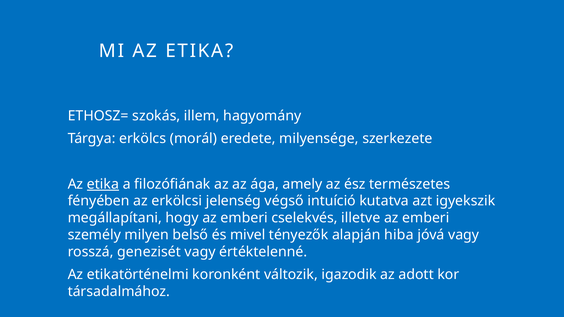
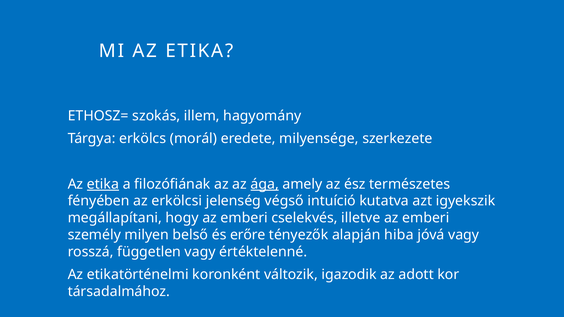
ága underline: none -> present
mivel: mivel -> erőre
genezisét: genezisét -> független
